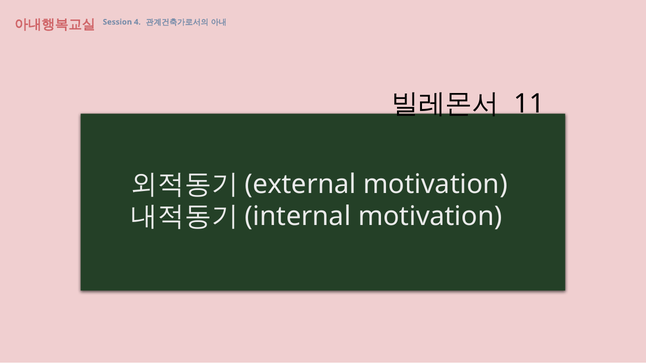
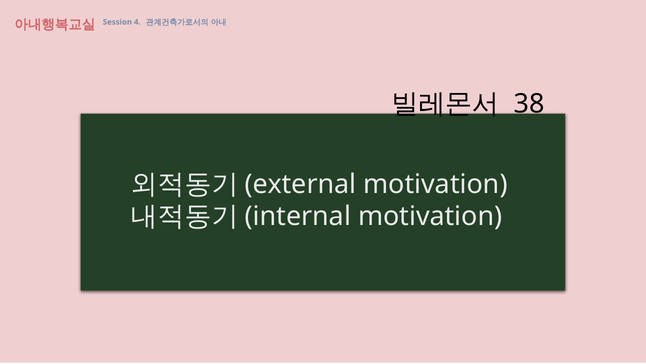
11: 11 -> 38
